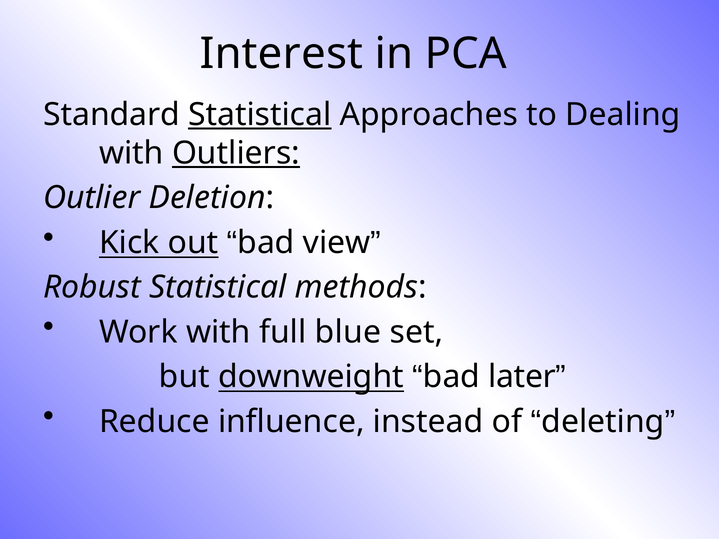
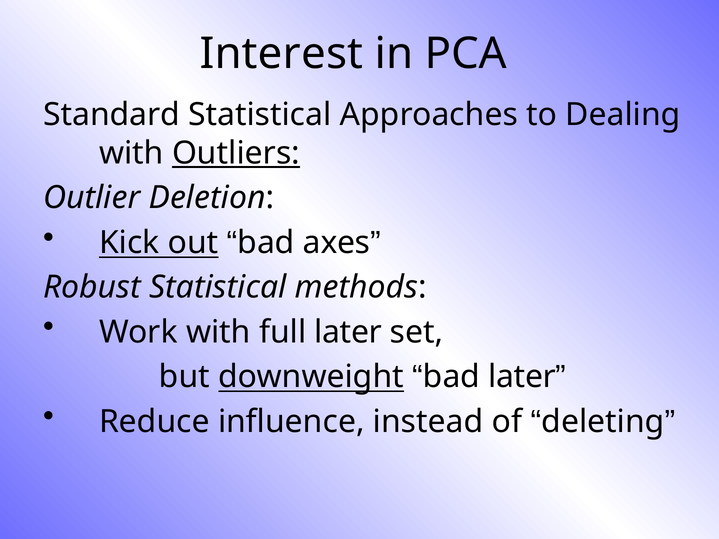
Statistical at (260, 115) underline: present -> none
view: view -> axes
full blue: blue -> later
